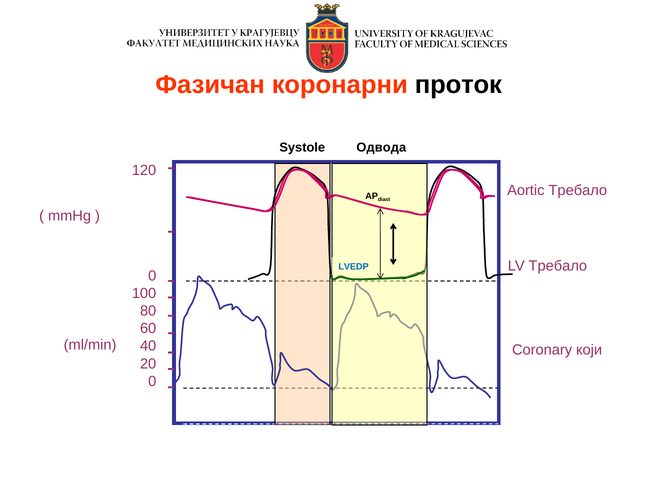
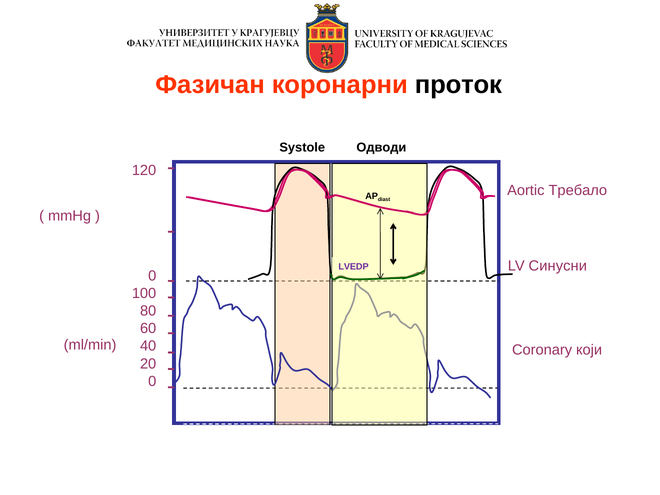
Одвода: Одвода -> Одводи
LV Требало: Требало -> Синусни
LVEDP colour: blue -> purple
